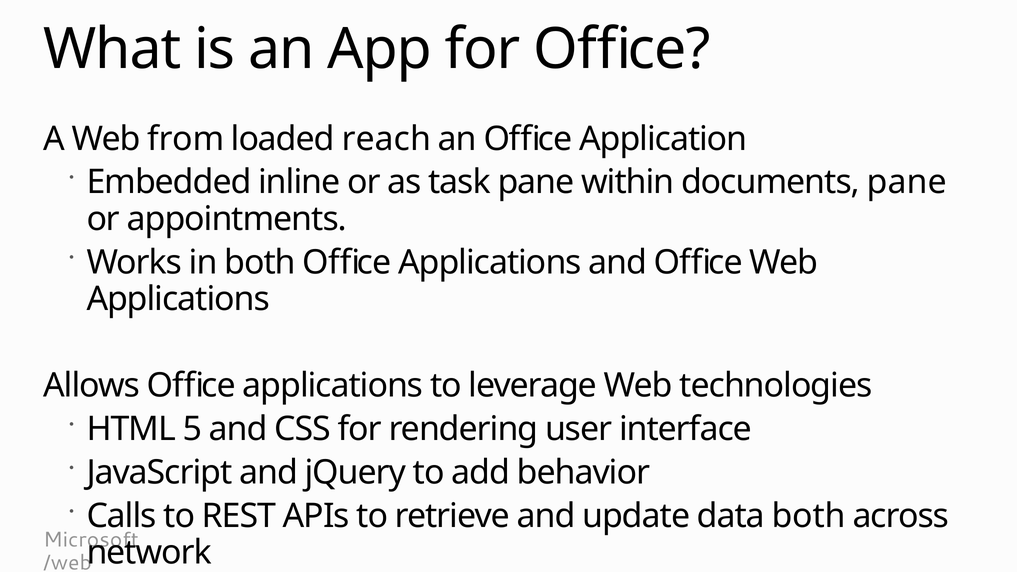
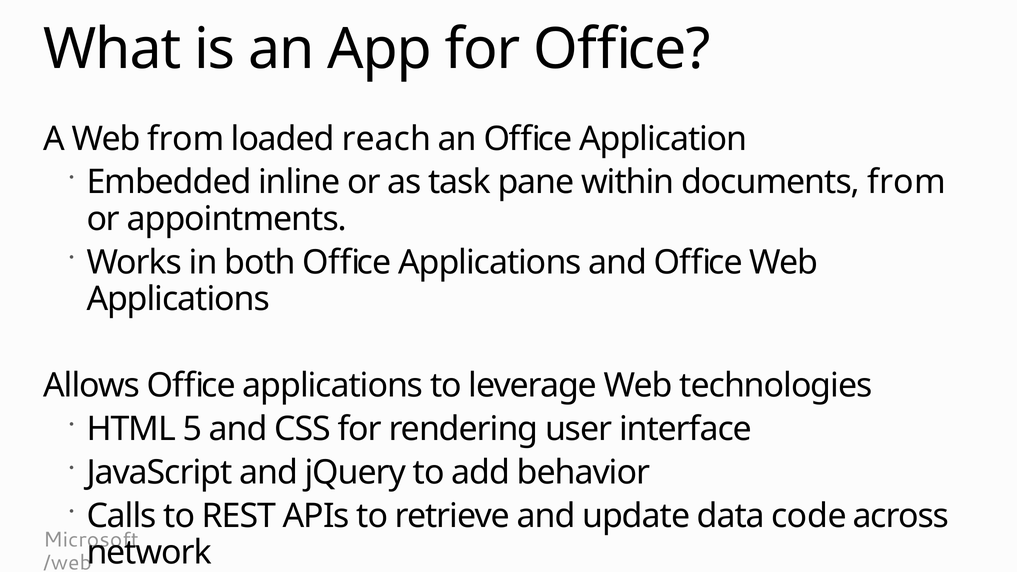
documents pane: pane -> from
data both: both -> code
